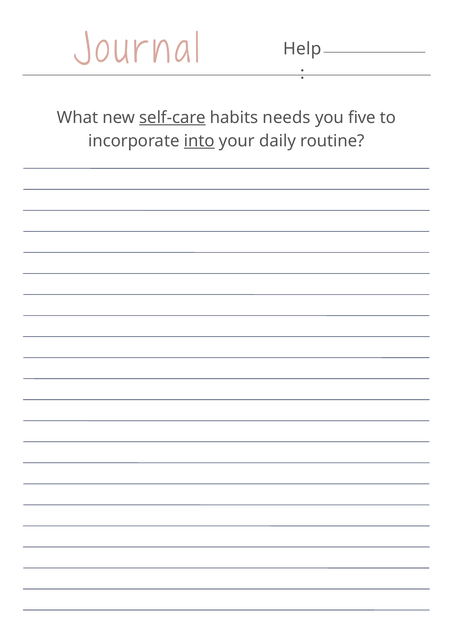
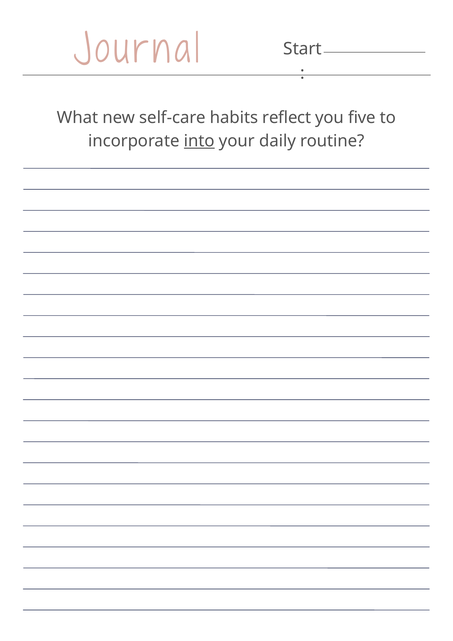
Help: Help -> Start
self-care underline: present -> none
needs: needs -> reflect
